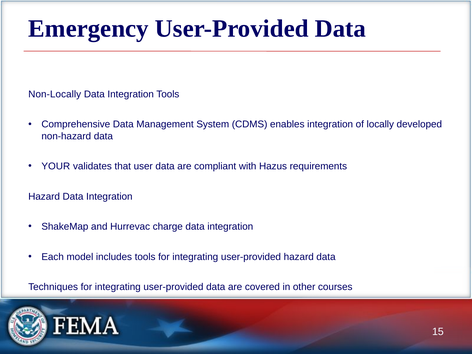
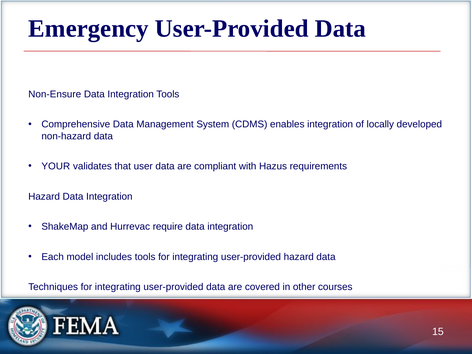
Non-Locally: Non-Locally -> Non-Ensure
charge: charge -> require
